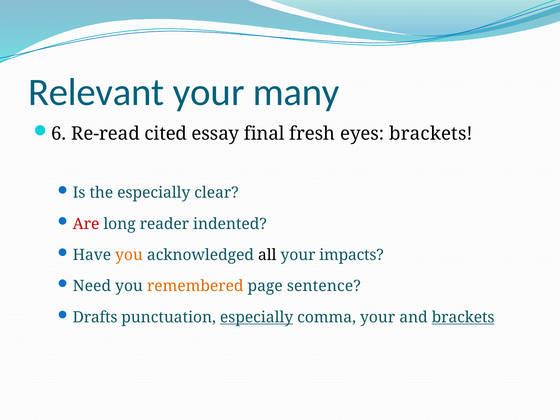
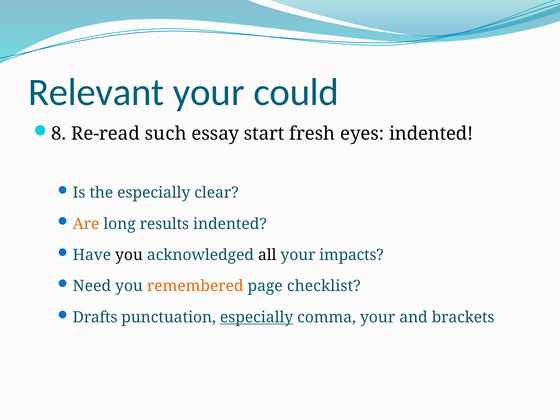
many: many -> could
6: 6 -> 8
cited: cited -> such
final: final -> start
eyes brackets: brackets -> indented
Are colour: red -> orange
reader: reader -> results
you at (129, 255) colour: orange -> black
sentence: sentence -> checklist
brackets at (463, 317) underline: present -> none
